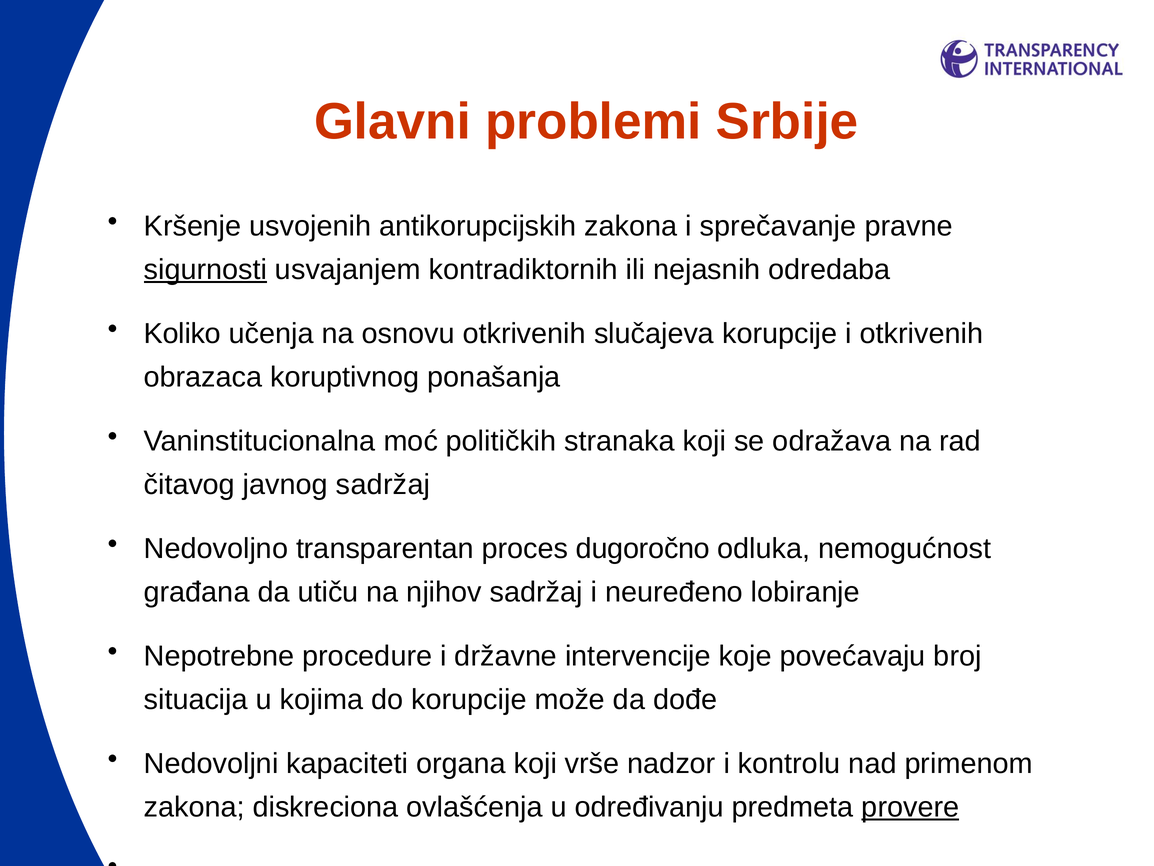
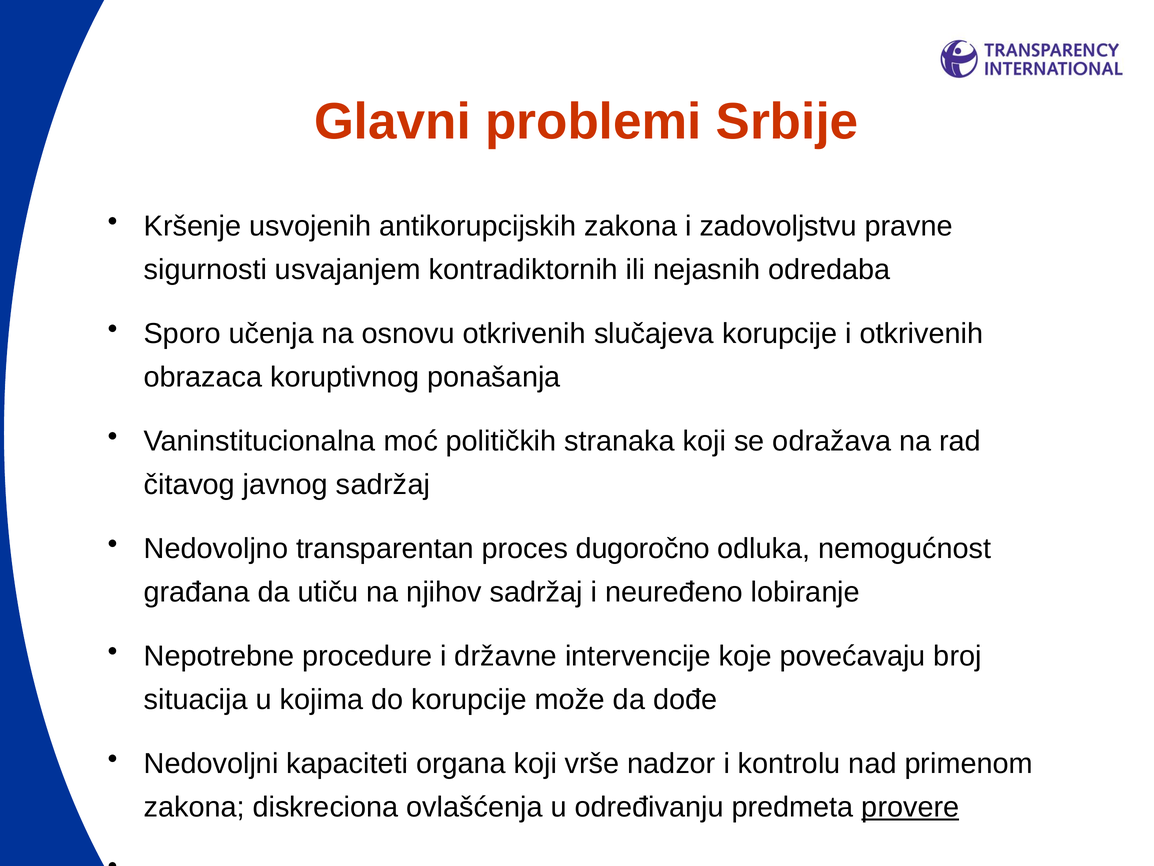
sprečavanje: sprečavanje -> zadovoljstvu
sigurnosti underline: present -> none
Koliko: Koliko -> Sporo
